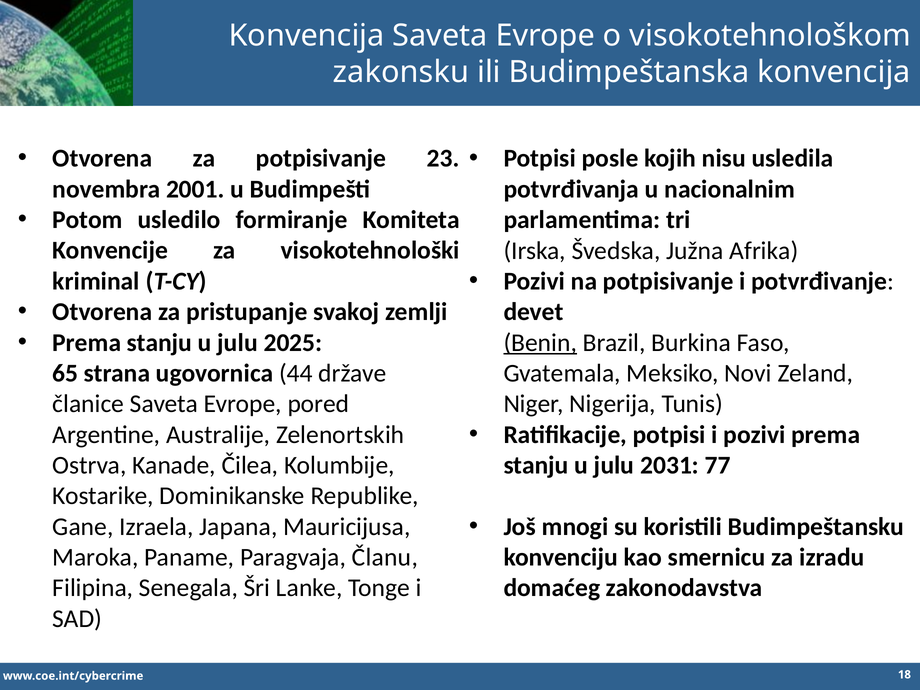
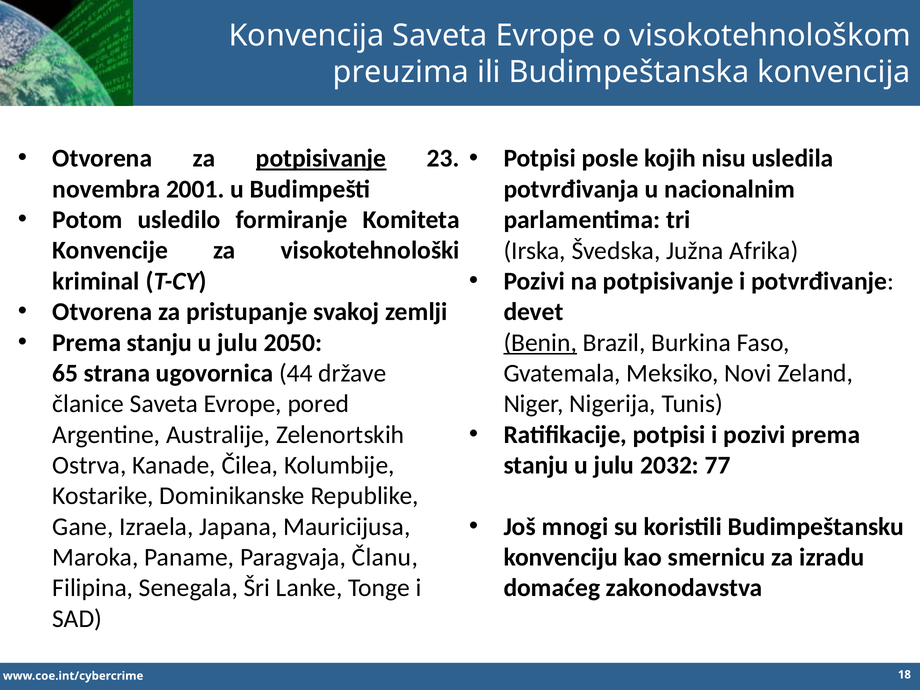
zakonsku: zakonsku -> preuzima
potpisivanje at (321, 159) underline: none -> present
2025: 2025 -> 2050
2031: 2031 -> 2032
